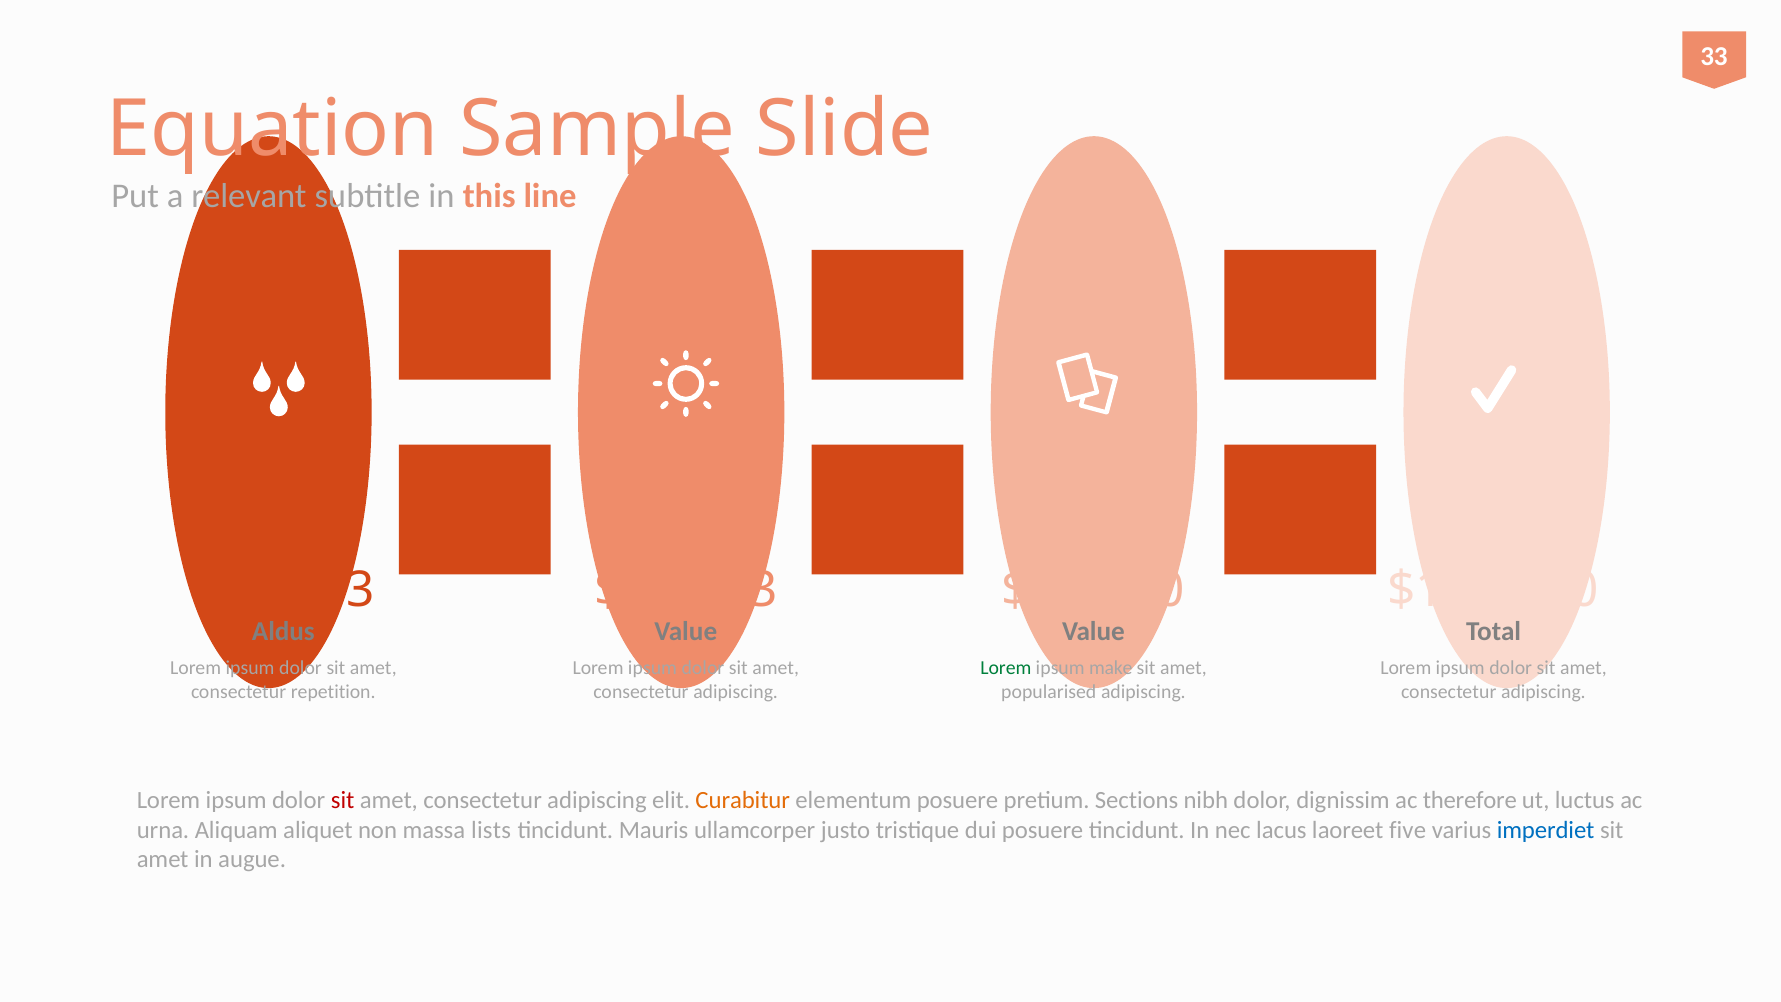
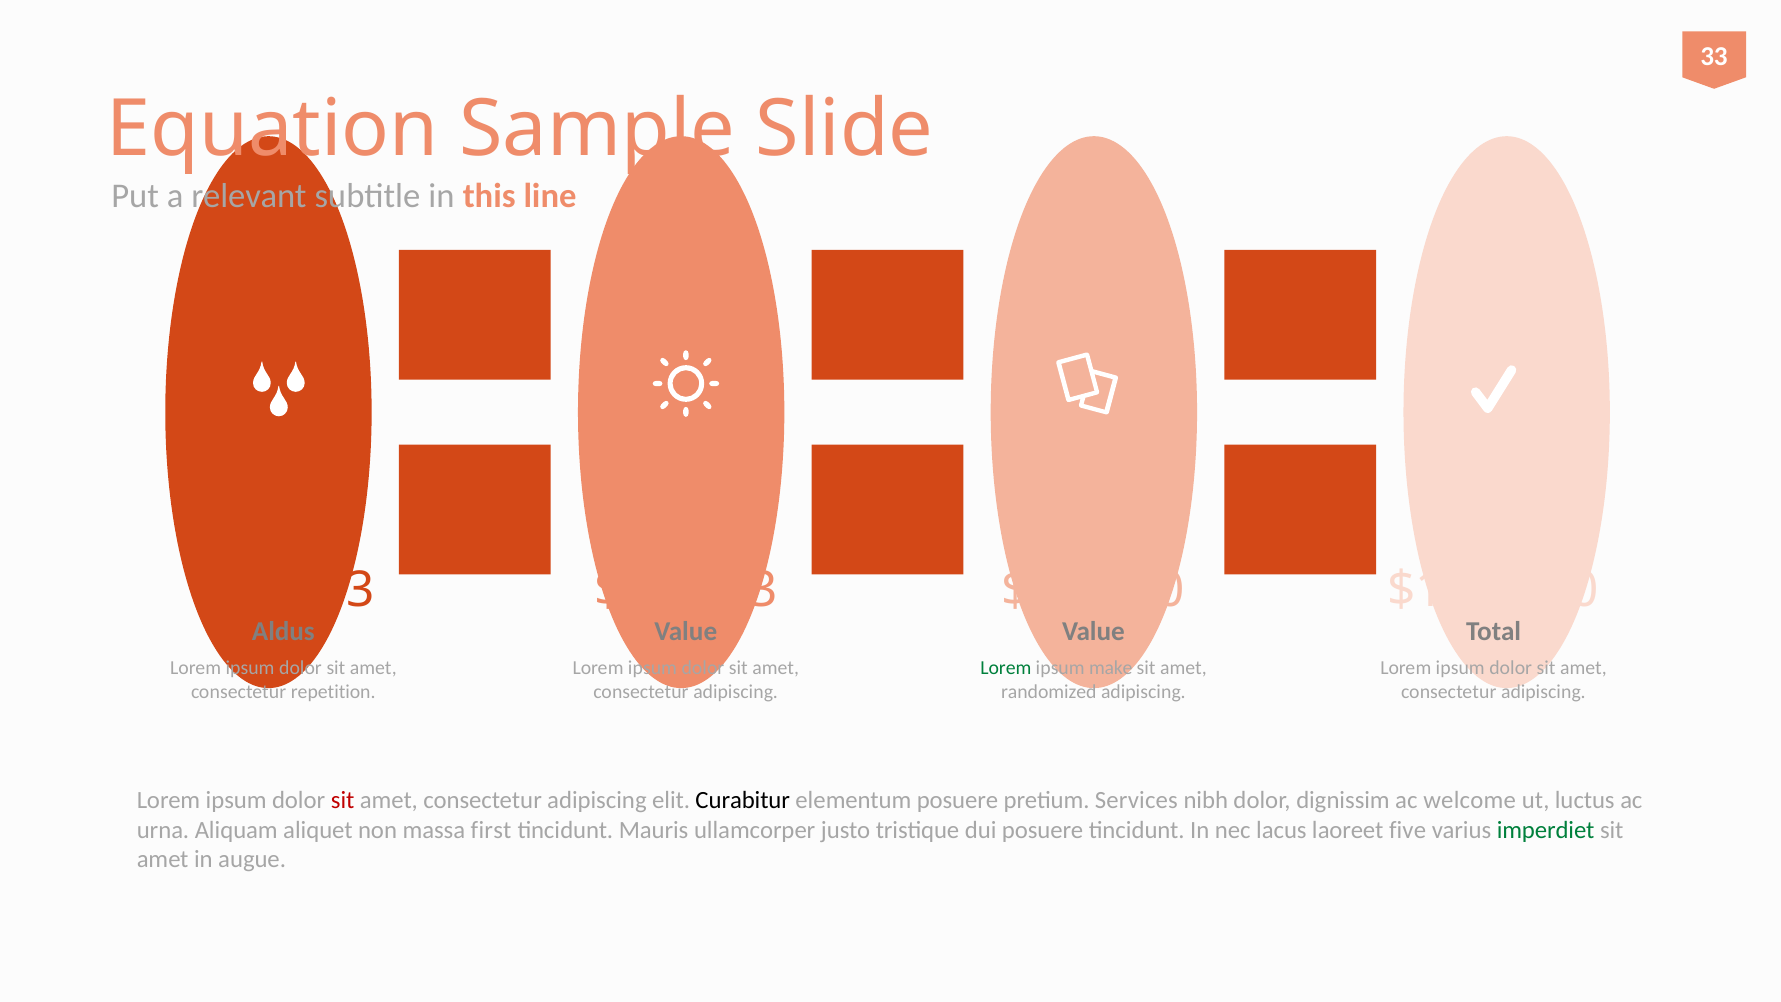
popularised: popularised -> randomized
Curabitur colour: orange -> black
Sections: Sections -> Services
therefore: therefore -> welcome
lists: lists -> first
imperdiet colour: blue -> green
